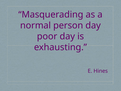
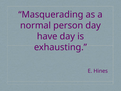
poor: poor -> have
